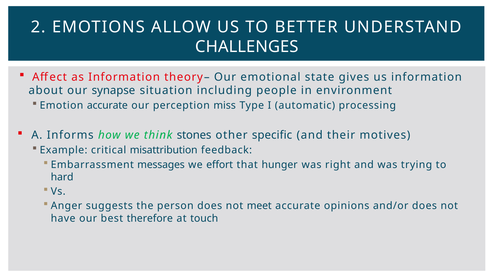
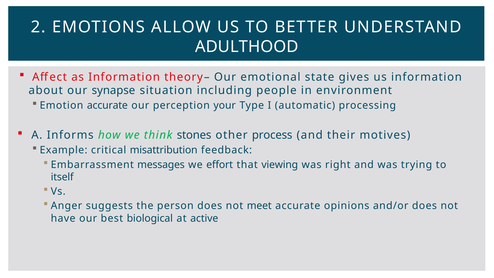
CHALLENGES: CHALLENGES -> ADULTHOOD
miss: miss -> your
specific: specific -> process
hunger: hunger -> viewing
hard: hard -> itself
therefore: therefore -> biological
touch: touch -> active
